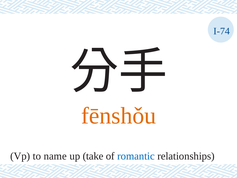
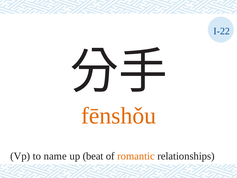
I-74: I-74 -> I-22
take: take -> beat
romantic colour: blue -> orange
